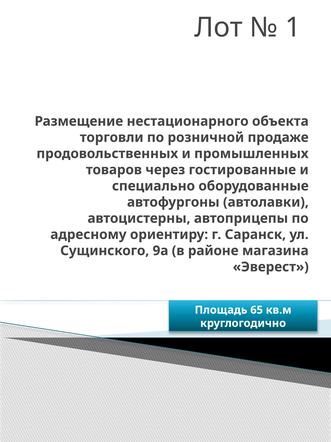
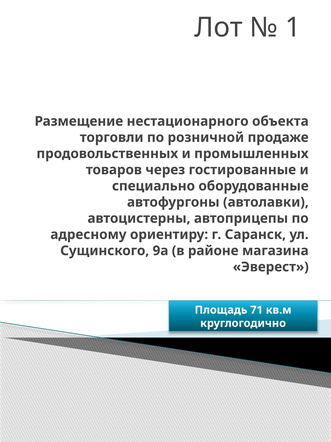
65: 65 -> 71
